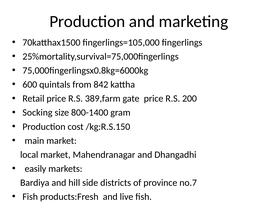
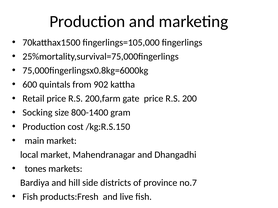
842: 842 -> 902
389,farm: 389,farm -> 200,farm
easily: easily -> tones
